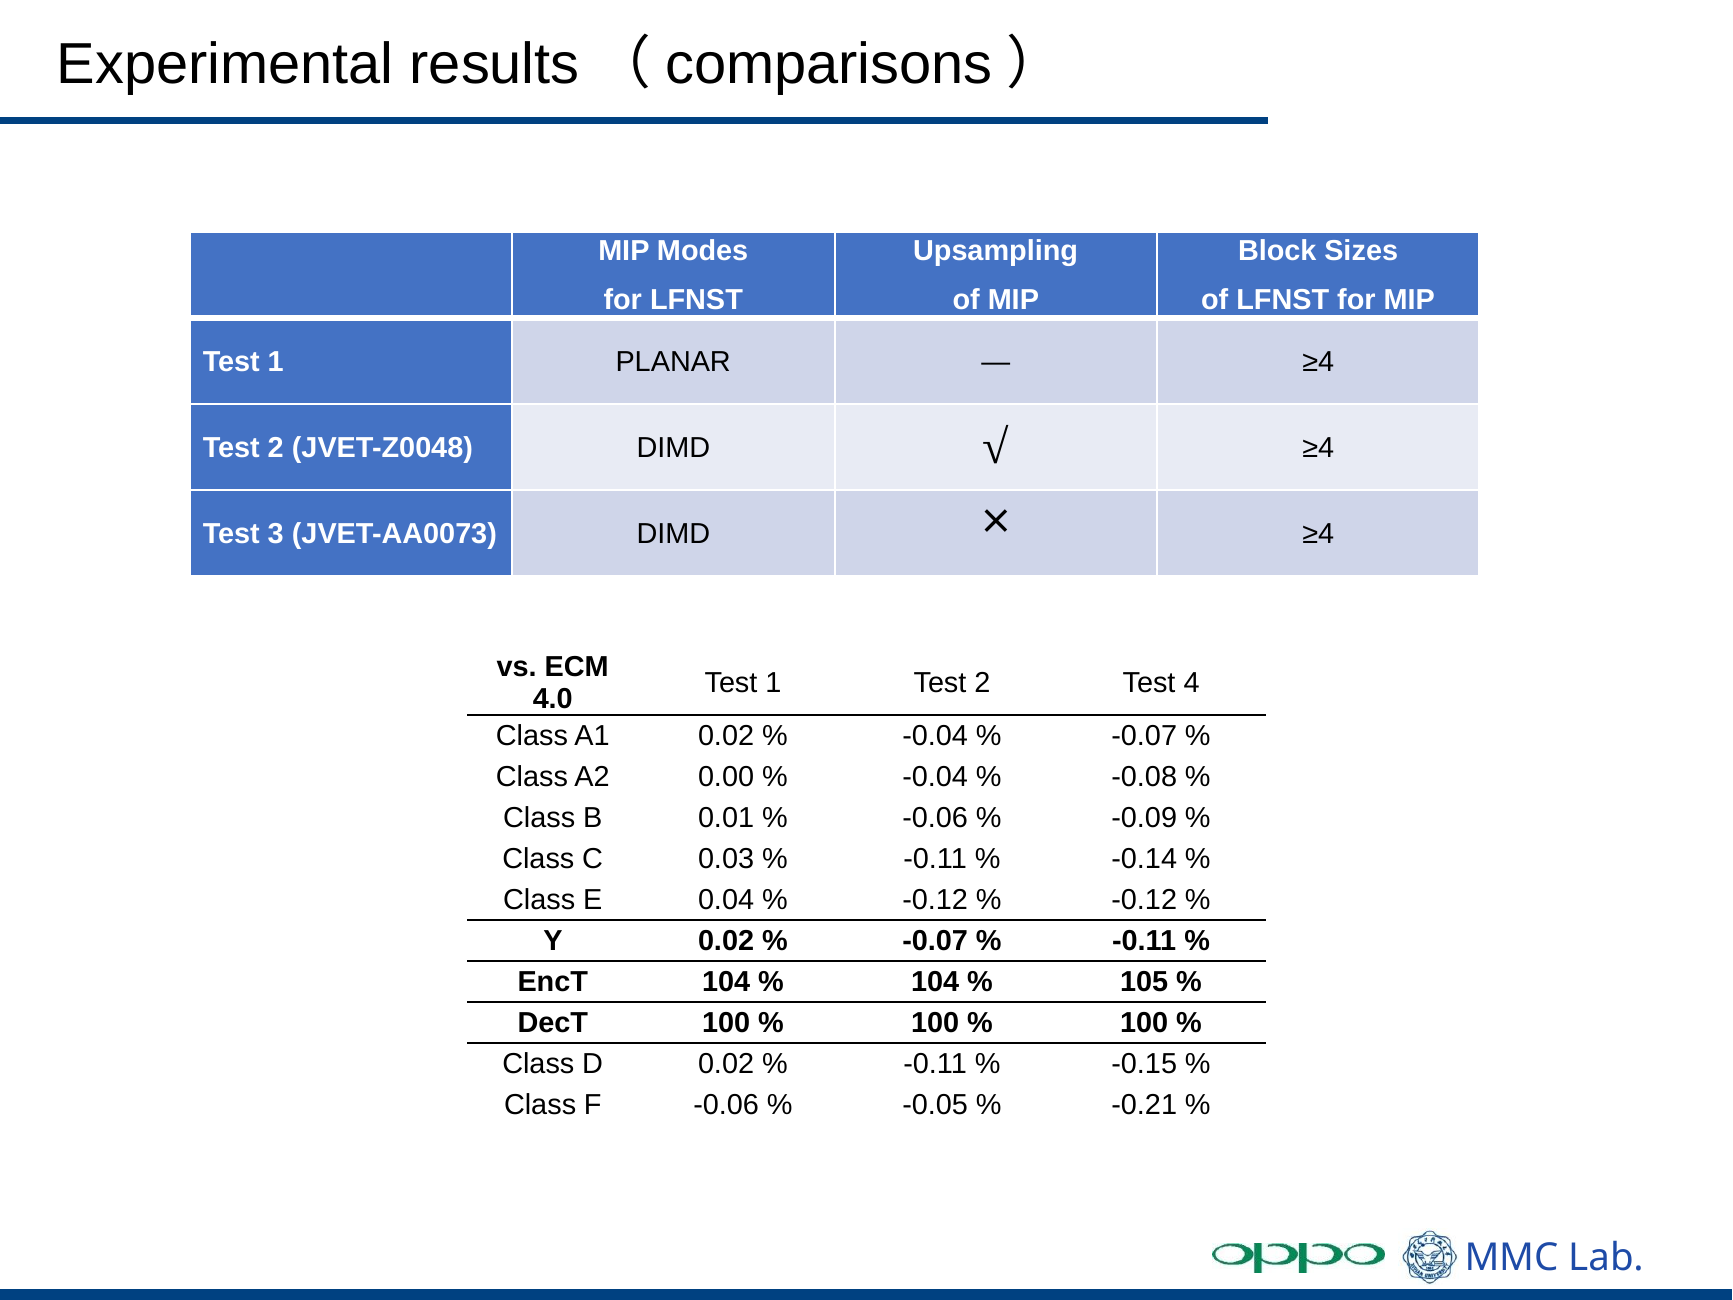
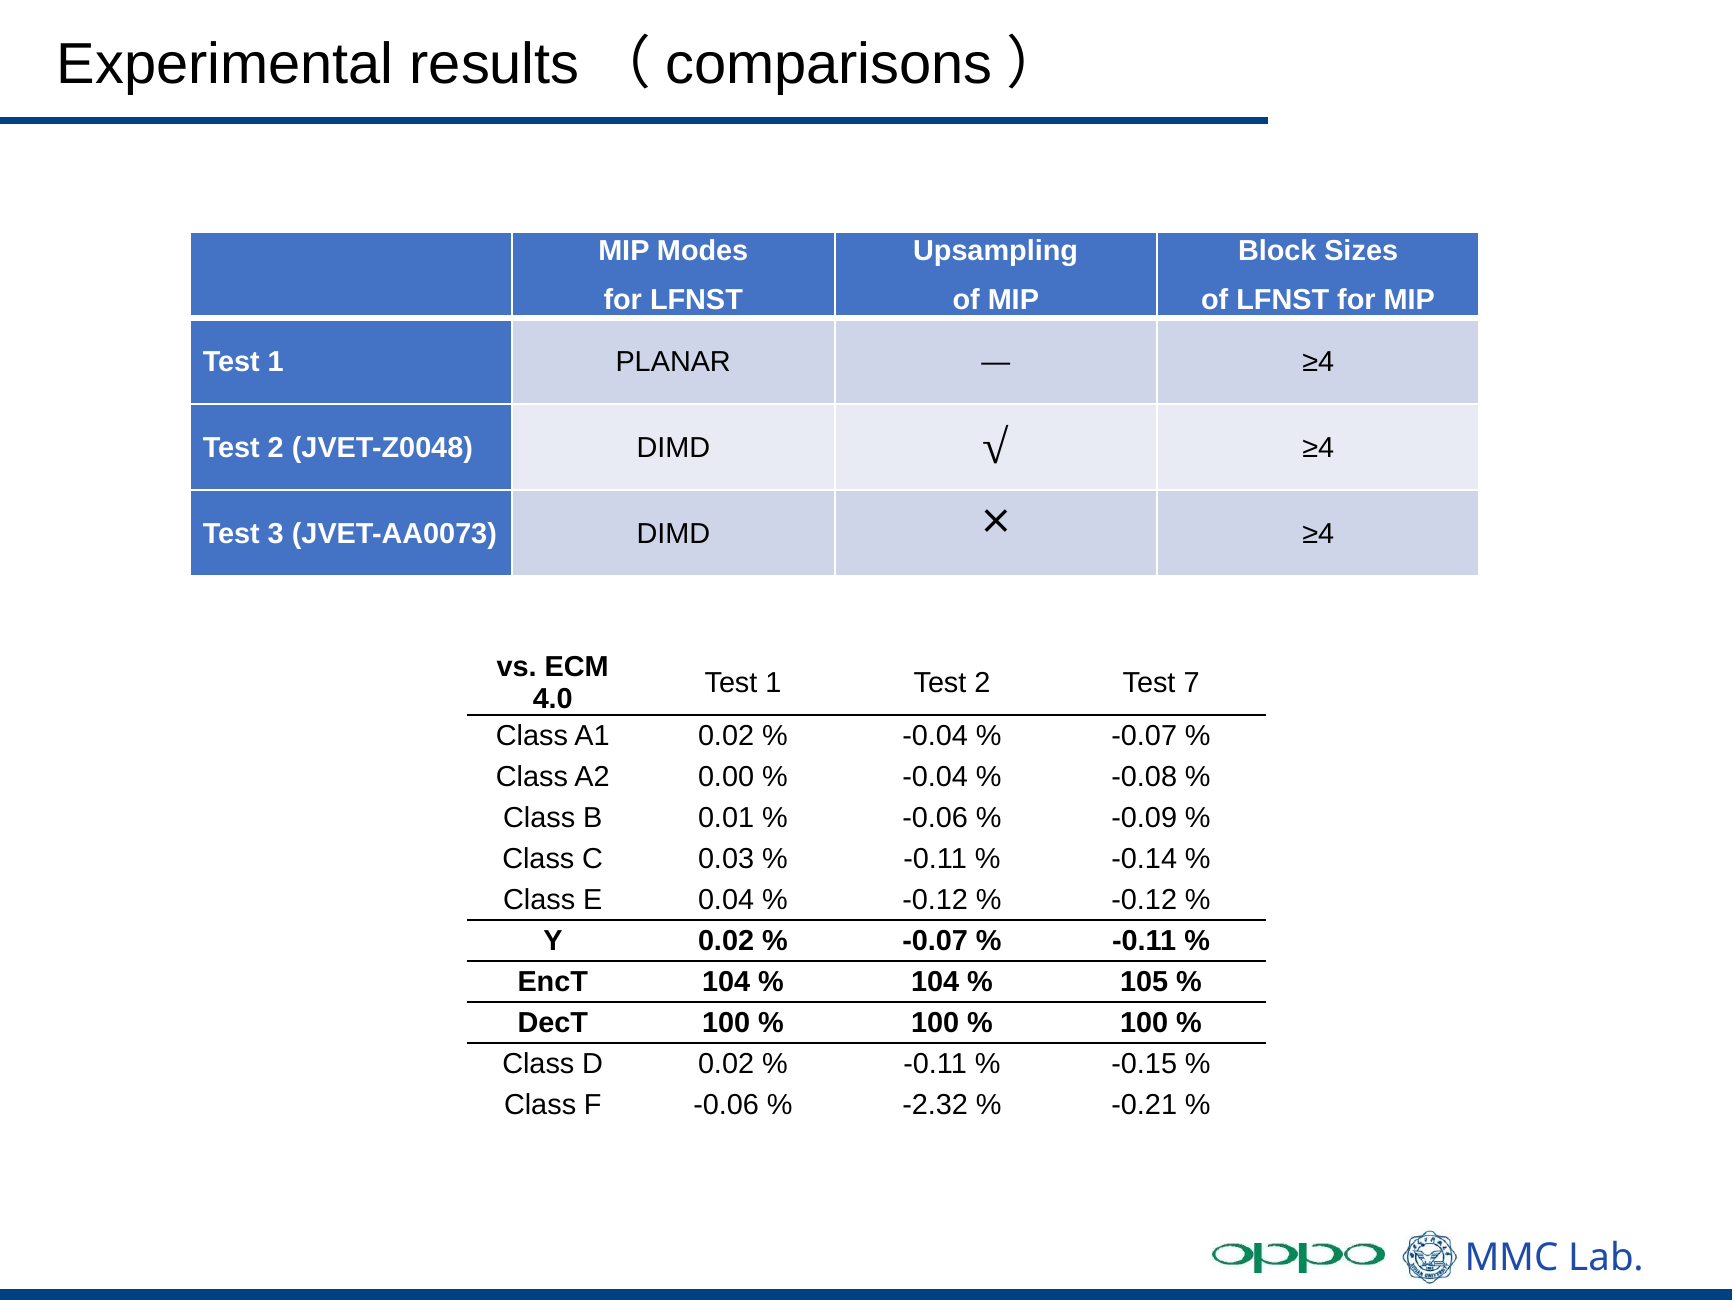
4: 4 -> 7
-0.05: -0.05 -> -2.32
